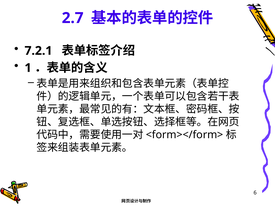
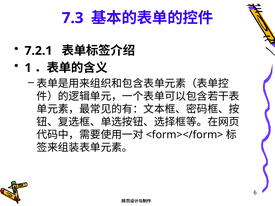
2.7: 2.7 -> 7.3
